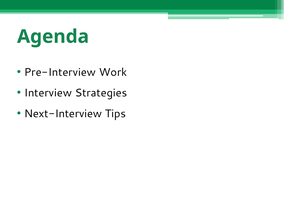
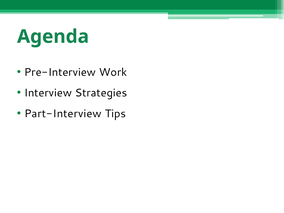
Next-Interview: Next-Interview -> Part-Interview
